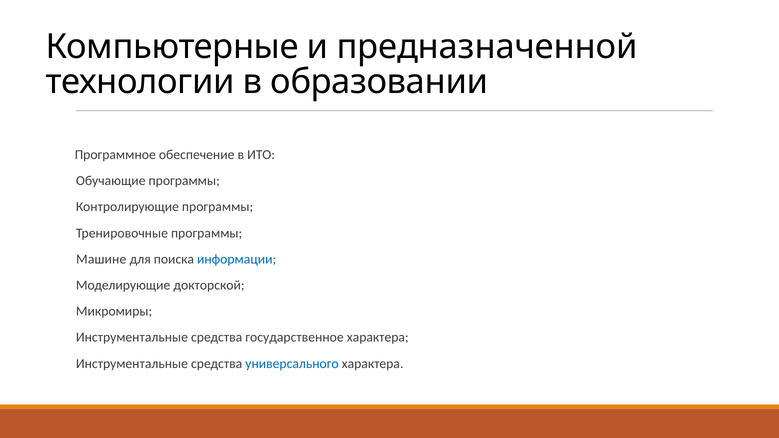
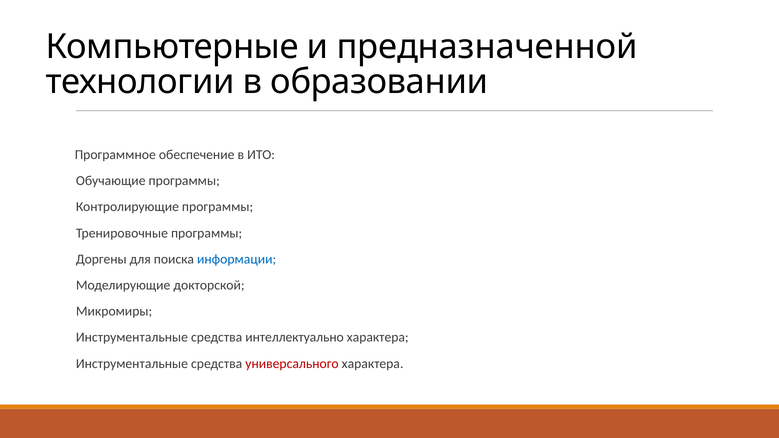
Машине: Машине -> Доргены
государственное: государственное -> интеллектуально
универсального colour: blue -> red
